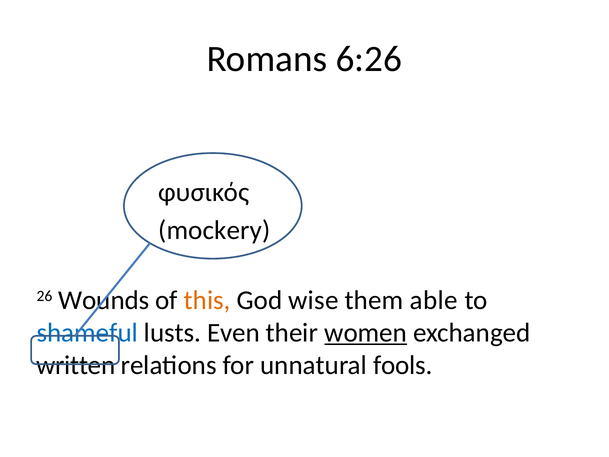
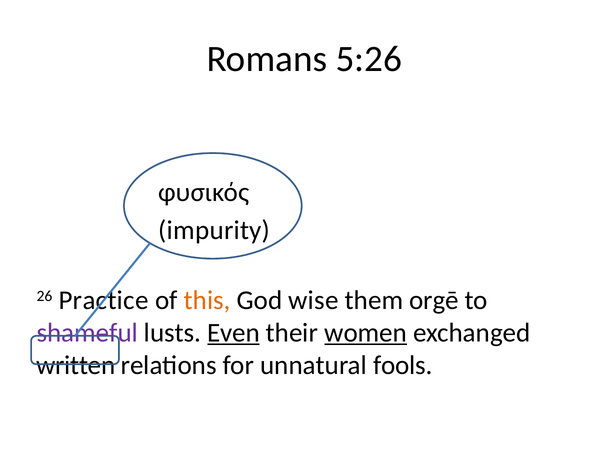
6:26: 6:26 -> 5:26
mockery: mockery -> impurity
Wounds: Wounds -> Practice
able: able -> orgē
shameful colour: blue -> purple
Even underline: none -> present
